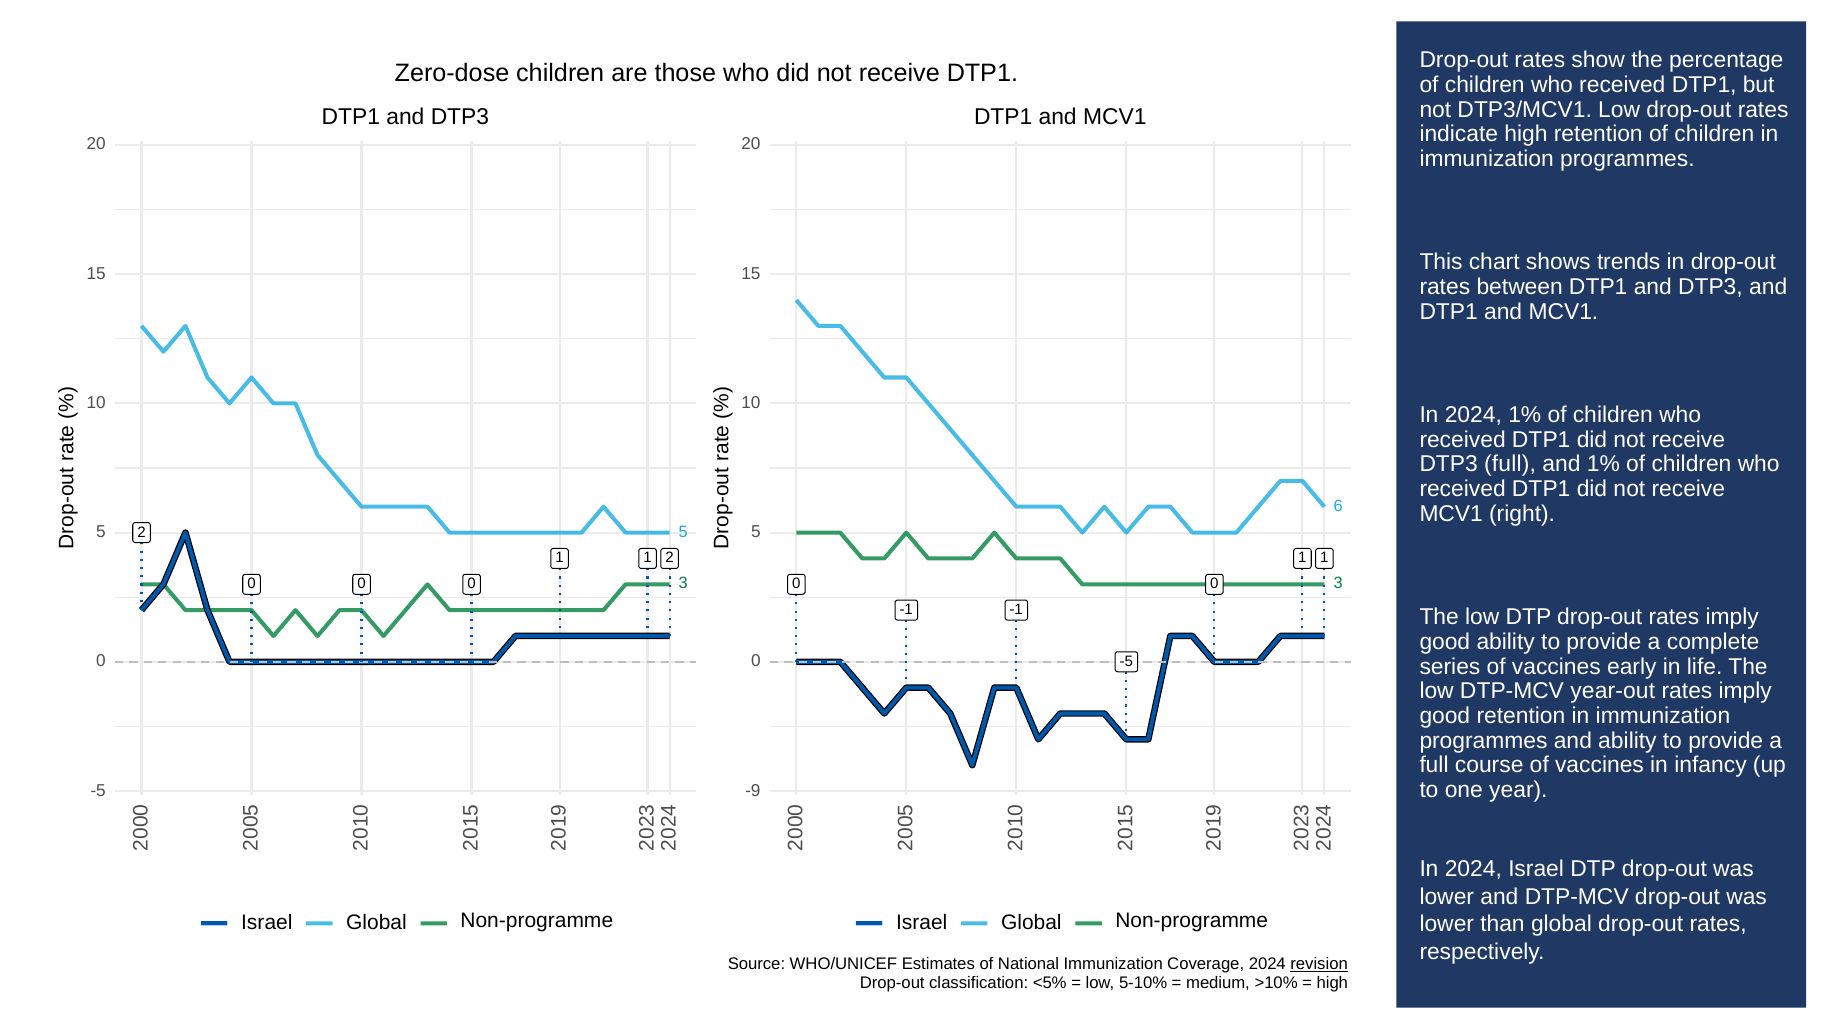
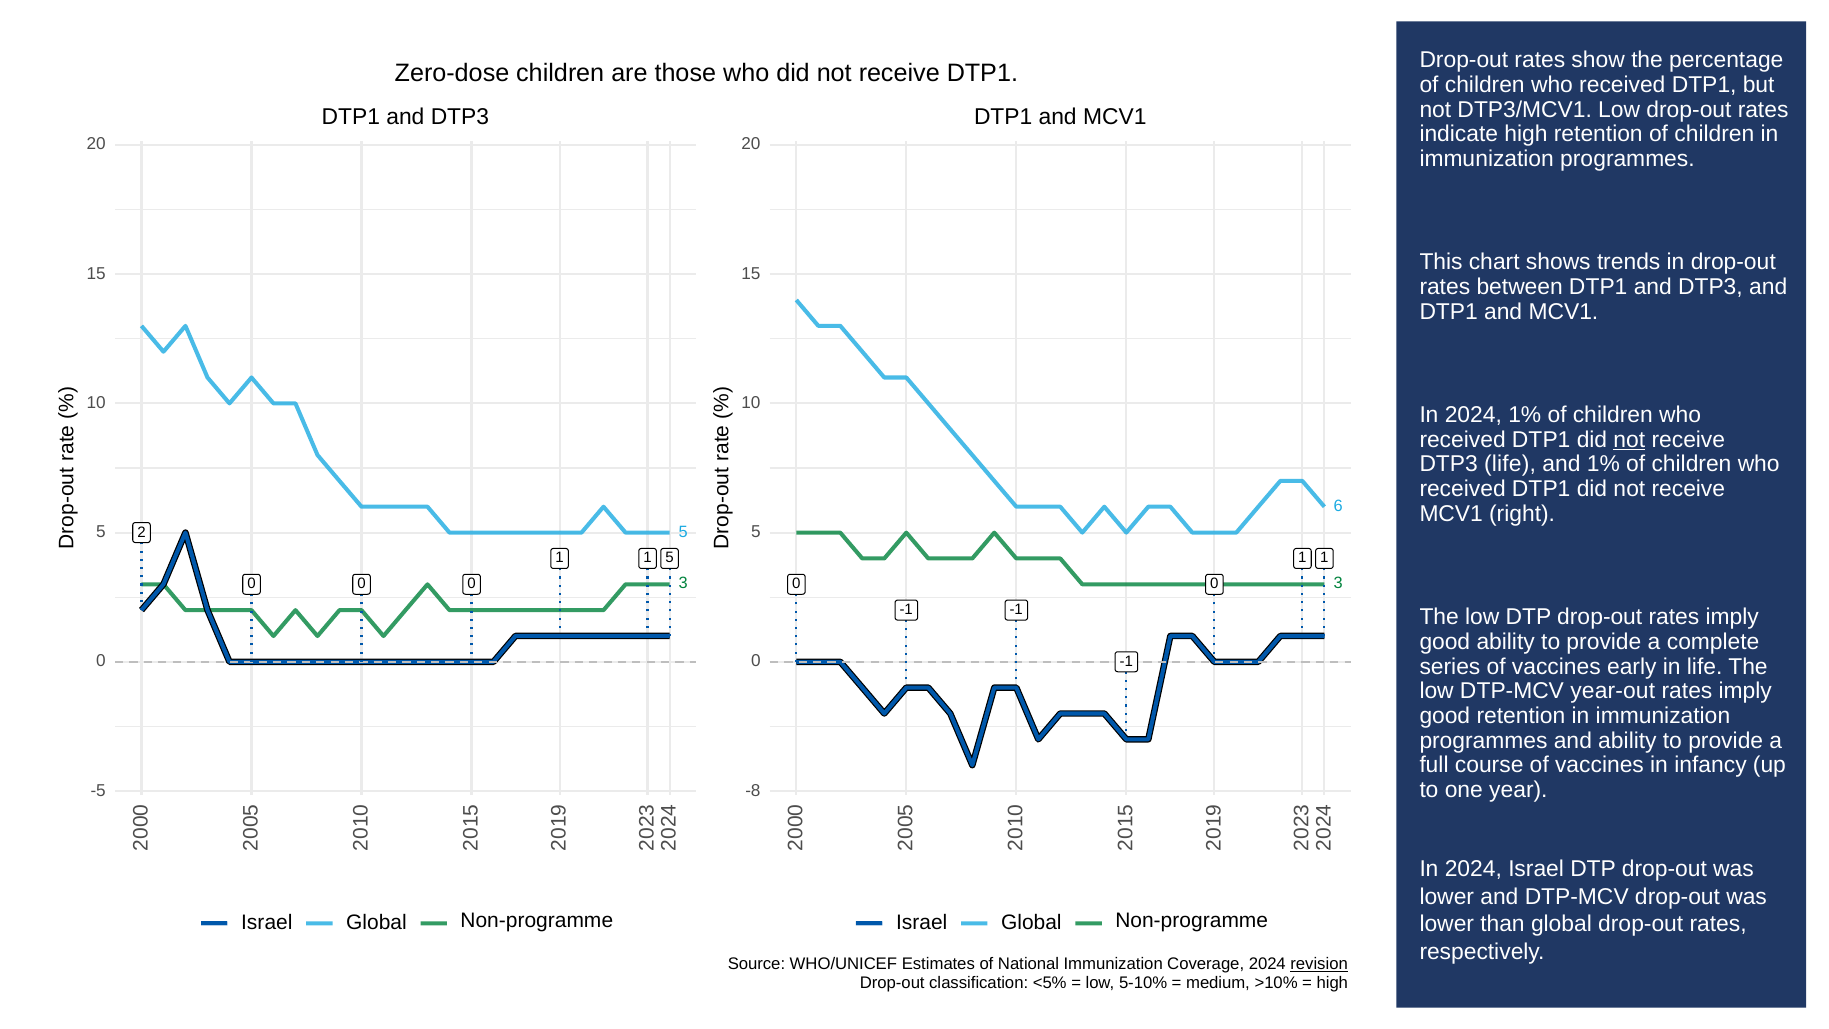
not at (1629, 440) underline: none -> present
DTP3 full: full -> life
1 1 2: 2 -> 5
-5 at (1126, 661): -5 -> -1
-9: -9 -> -8
